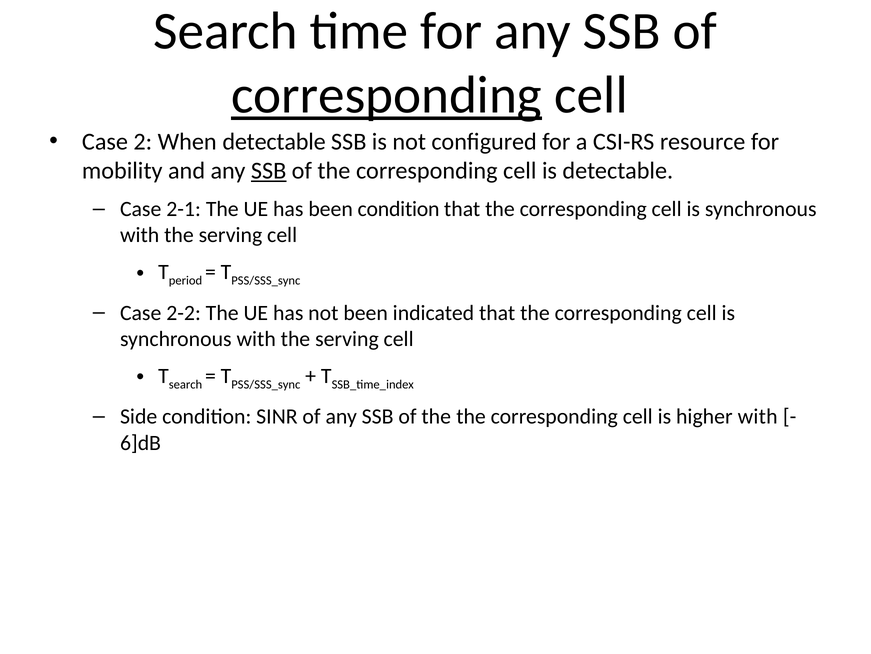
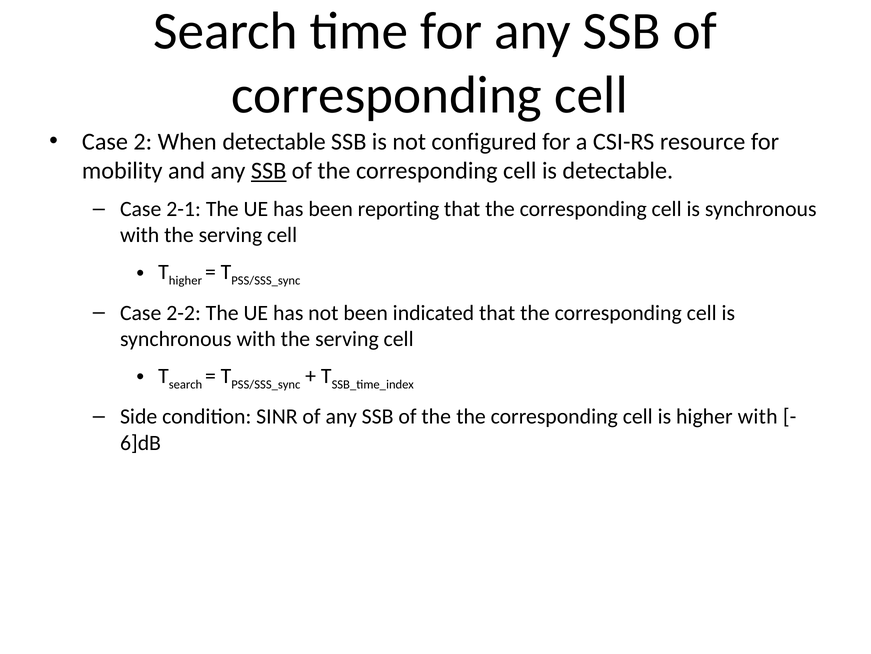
corresponding at (387, 95) underline: present -> none
been condition: condition -> reporting
period at (185, 280): period -> higher
